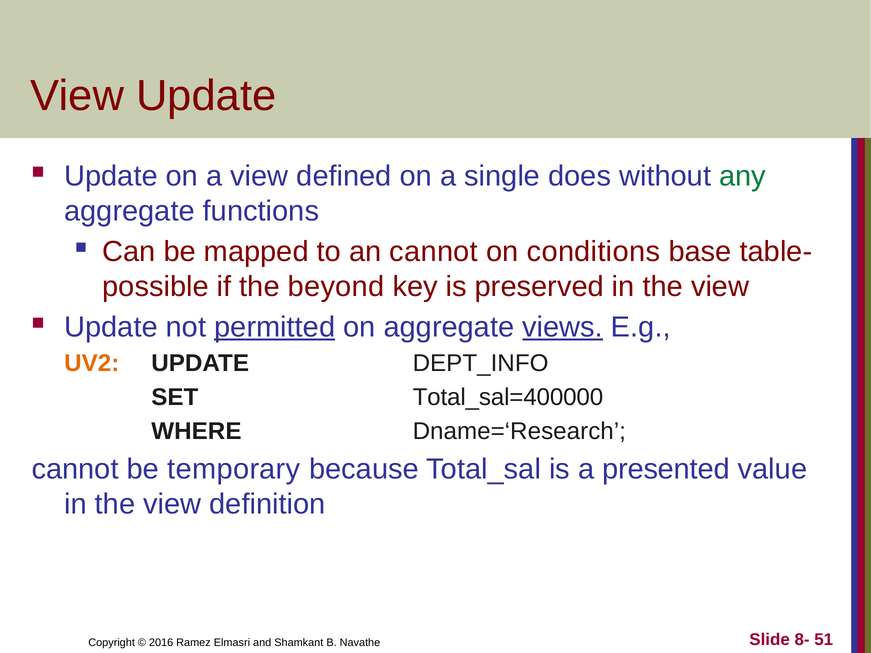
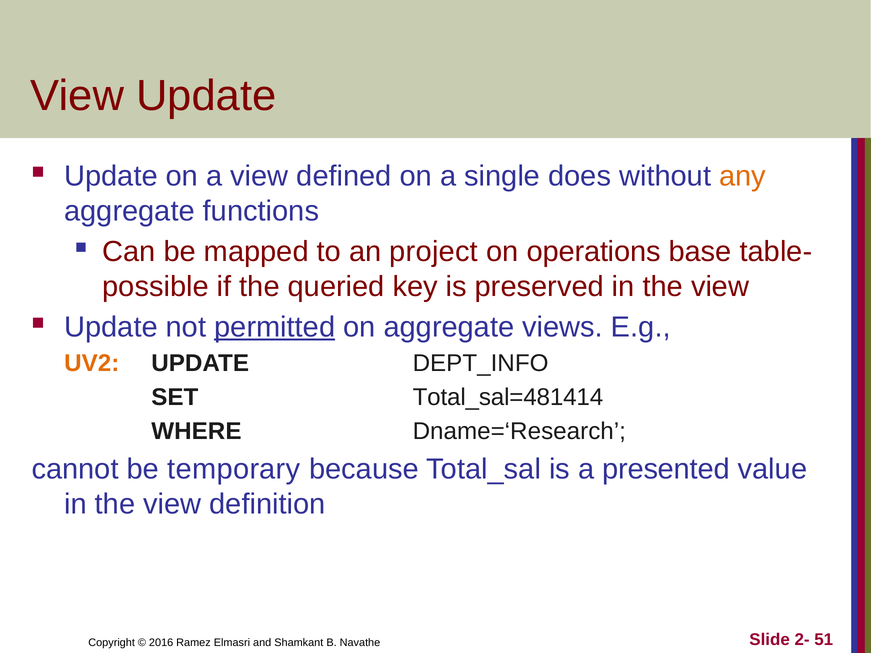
any colour: green -> orange
an cannot: cannot -> project
conditions: conditions -> operations
beyond: beyond -> queried
views underline: present -> none
Total_sal=400000: Total_sal=400000 -> Total_sal=481414
8-: 8- -> 2-
